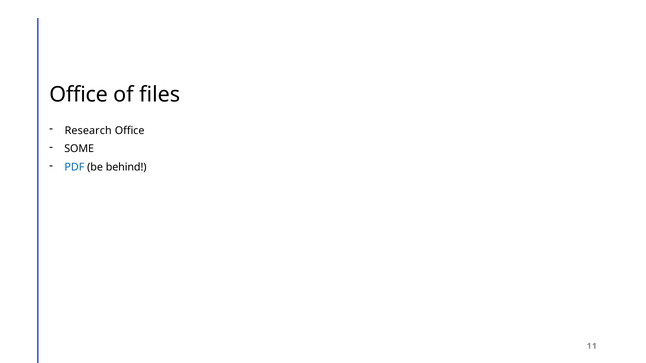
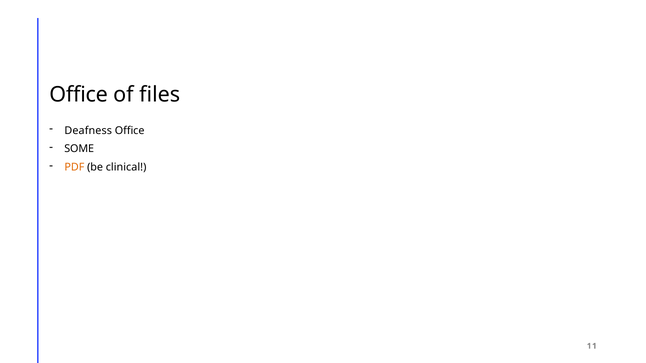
Research: Research -> Deafness
PDF colour: blue -> orange
behind: behind -> clinical
